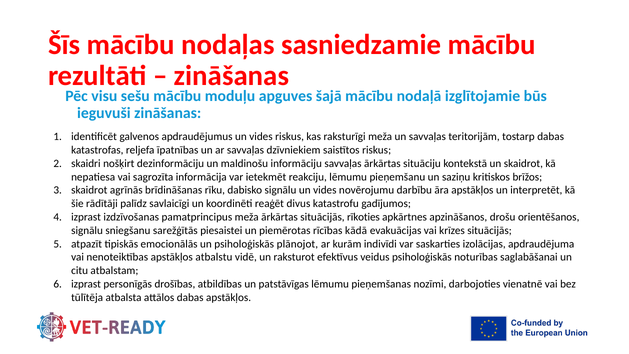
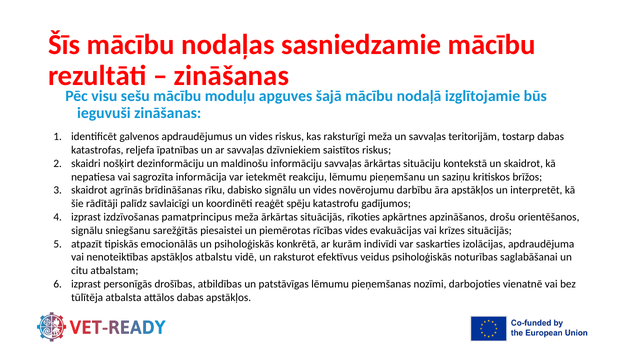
divus: divus -> spēju
rīcības kādā: kādā -> vides
plānojot: plānojot -> konkrētā
